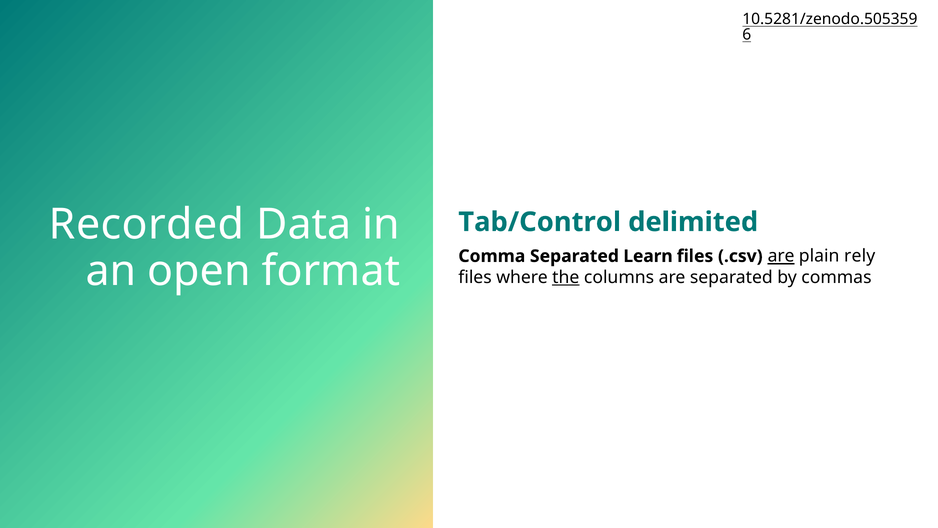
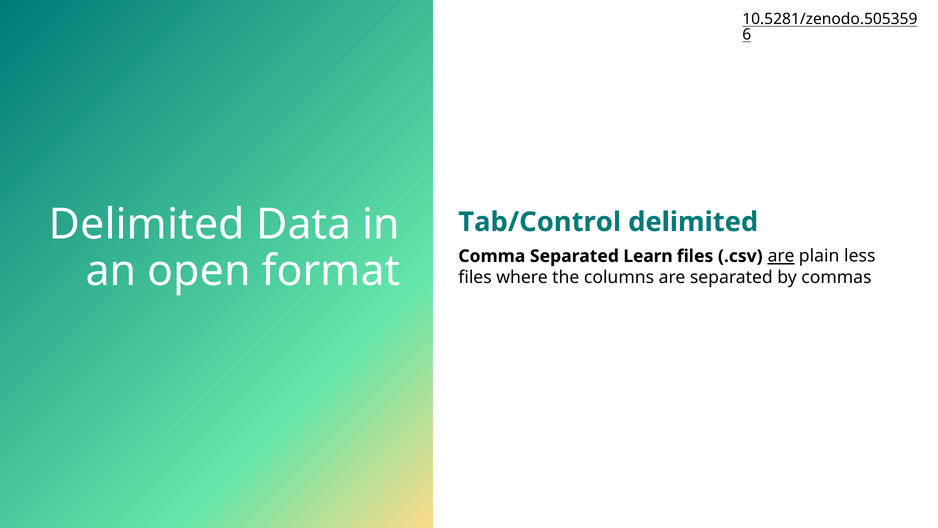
Recorded at (147, 224): Recorded -> Delimited
rely: rely -> less
the underline: present -> none
